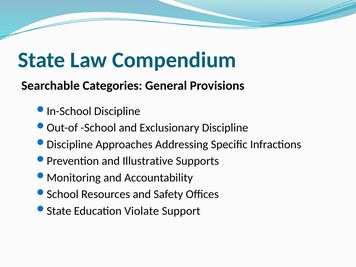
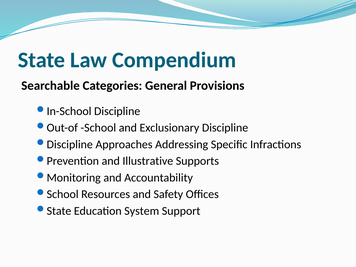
Violate: Violate -> System
